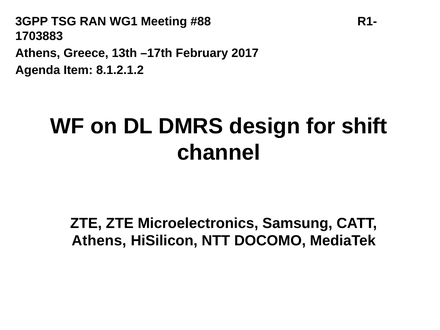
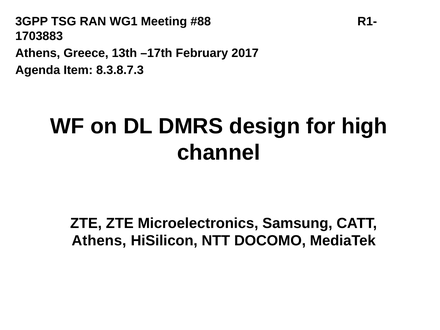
8.1.2.1.2: 8.1.2.1.2 -> 8.3.8.7.3
shift: shift -> high
